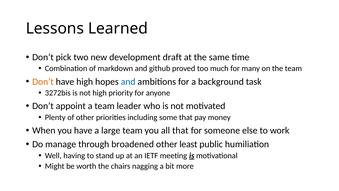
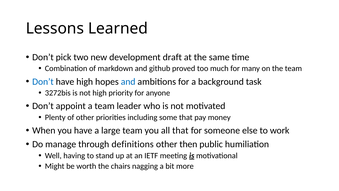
Don’t at (43, 82) colour: orange -> blue
broadened: broadened -> definitions
least: least -> then
